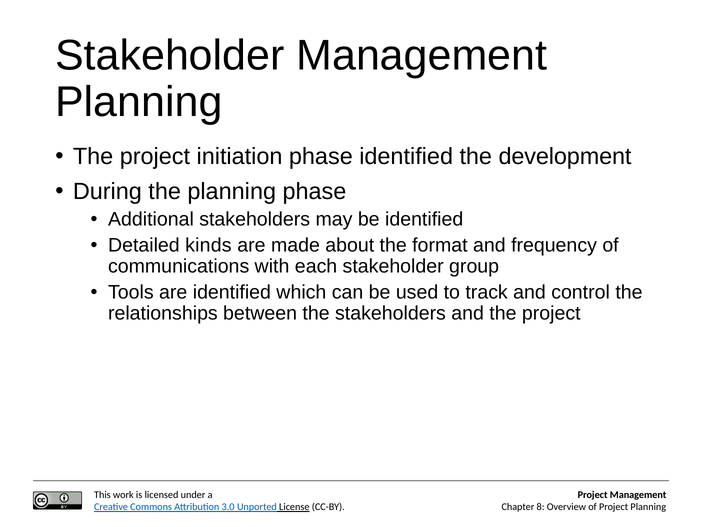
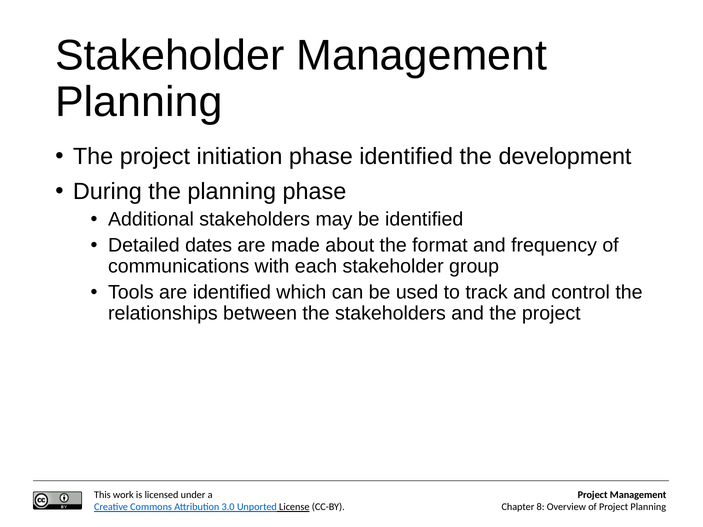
kinds: kinds -> dates
